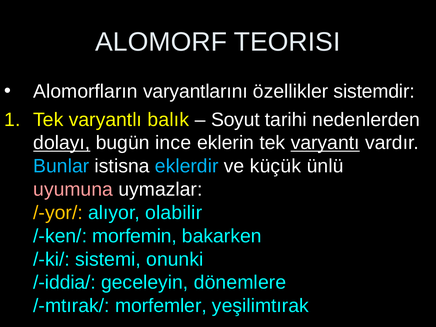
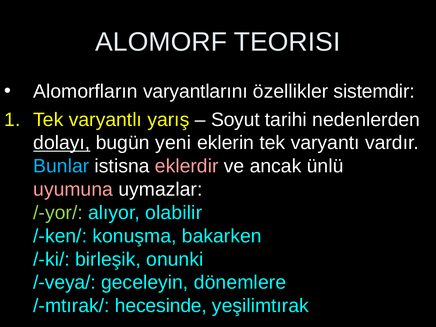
balık: balık -> yarış
ince: ince -> yeni
varyantı underline: present -> none
eklerdir colour: light blue -> pink
küçük: küçük -> ancak
/-yor/ colour: yellow -> light green
morfemin: morfemin -> konuşma
sistemi: sistemi -> birleşik
/-iddia/: /-iddia/ -> /-veya/
morfemler: morfemler -> hecesinde
